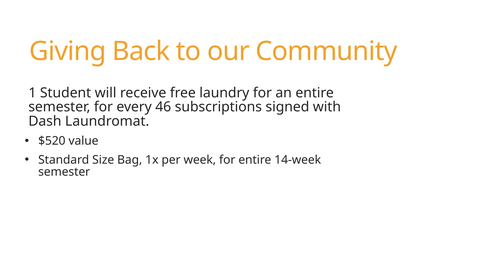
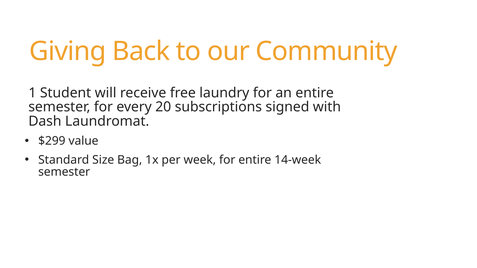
46: 46 -> 20
$520: $520 -> $299
